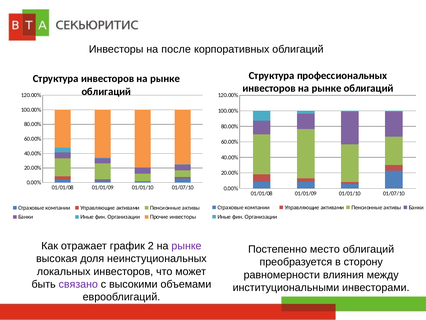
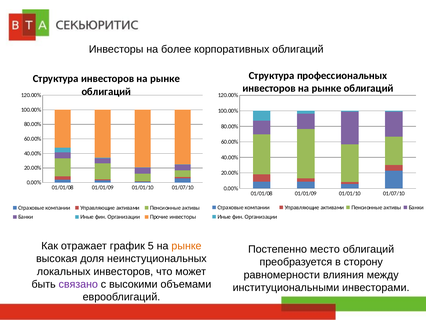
после: после -> более
2: 2 -> 5
рынке at (186, 246) colour: purple -> orange
